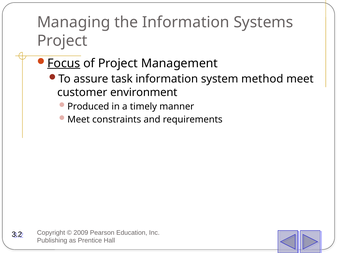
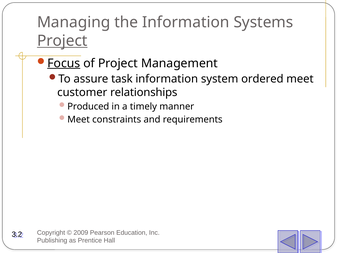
Project at (62, 41) underline: none -> present
method: method -> ordered
environment: environment -> relationships
